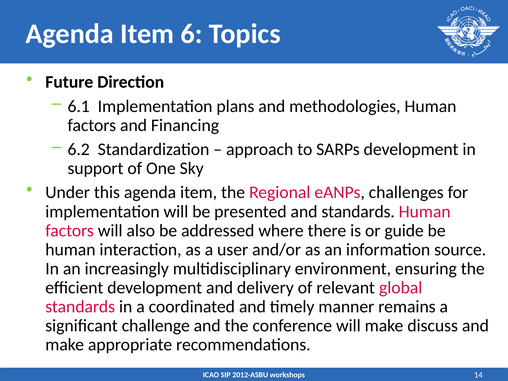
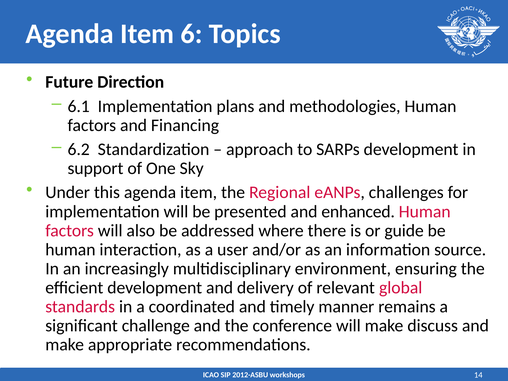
and standards: standards -> enhanced
